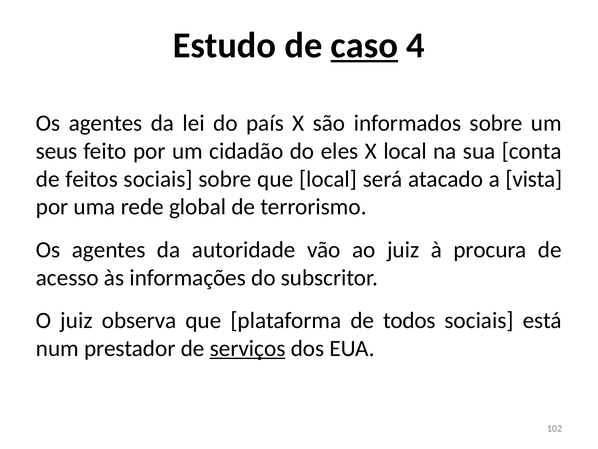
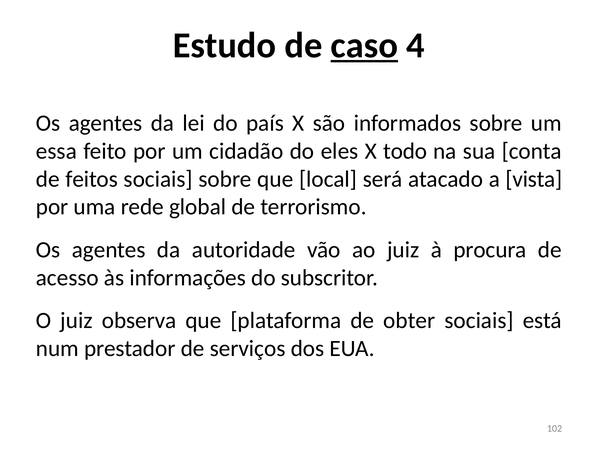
seus: seus -> essa
X local: local -> todo
todos: todos -> obter
serviços underline: present -> none
